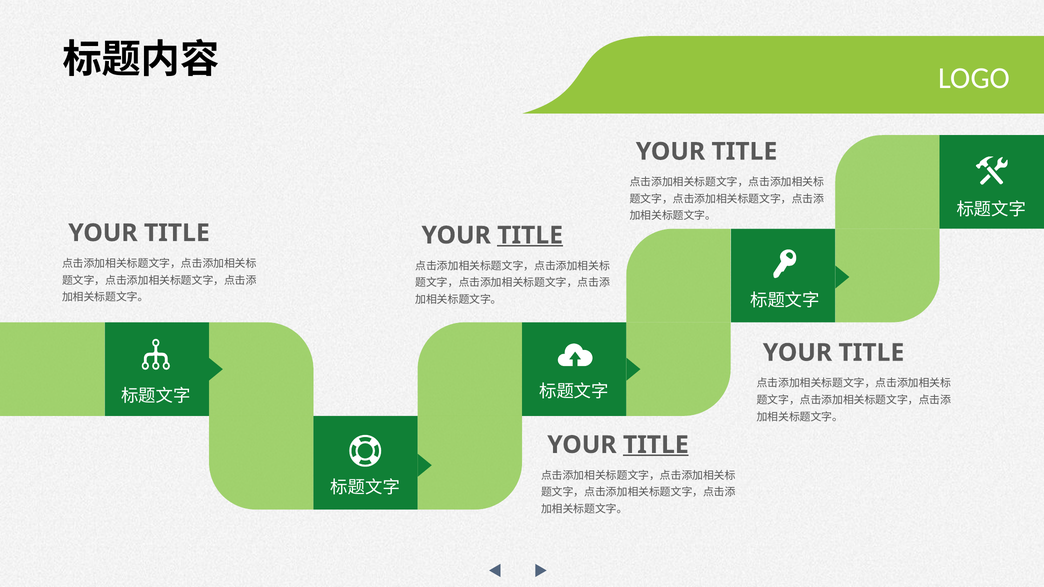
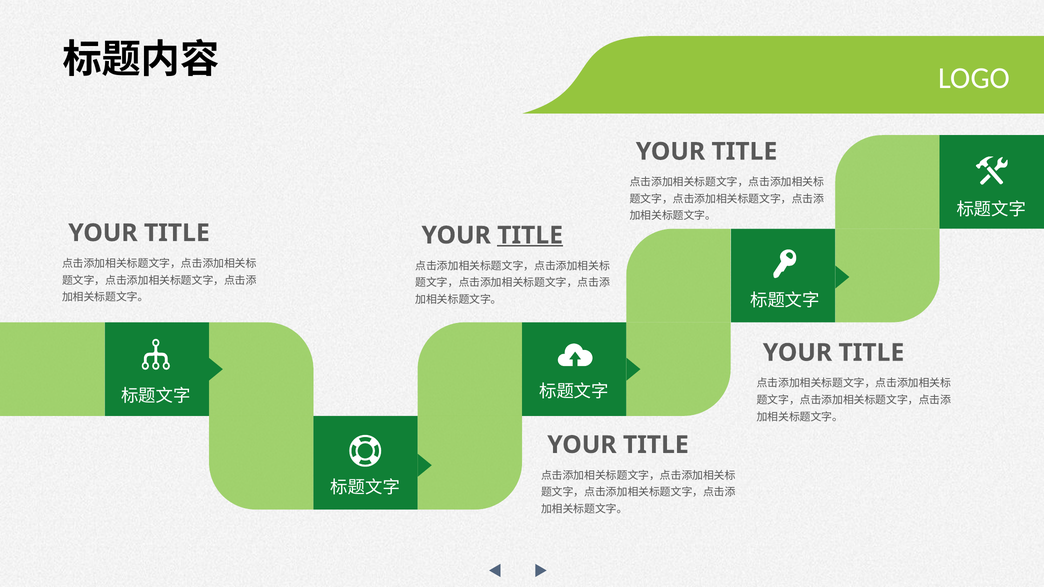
TITLE at (656, 445) underline: present -> none
